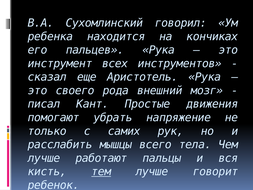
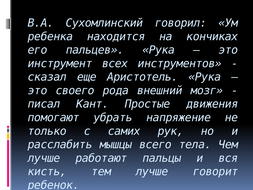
тем underline: present -> none
